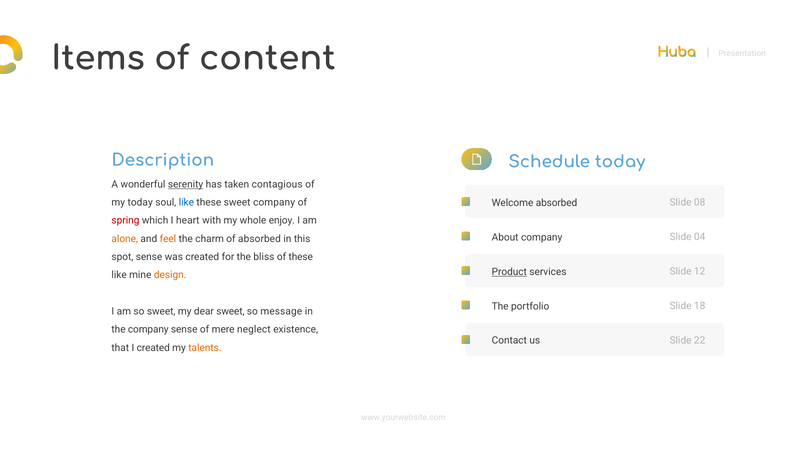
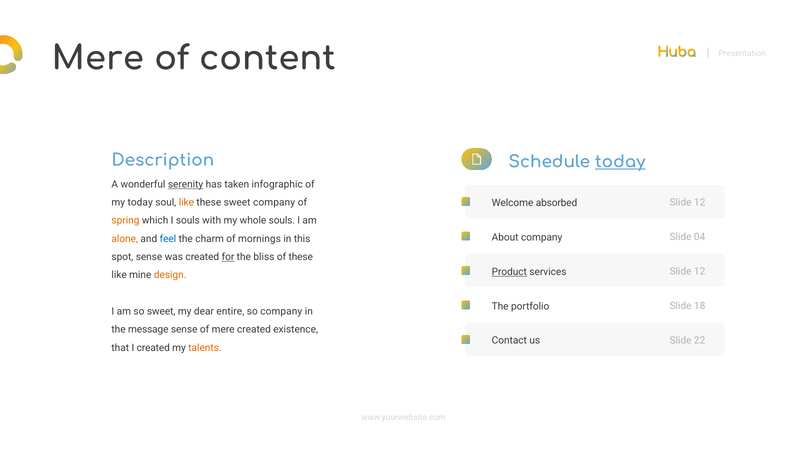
Items at (98, 58): Items -> Mere
today at (620, 162) underline: none -> present
contagious: contagious -> infographic
like at (186, 202) colour: blue -> orange
08 at (700, 203): 08 -> 12
spring colour: red -> orange
I heart: heart -> souls
whole enjoy: enjoy -> souls
feel colour: orange -> blue
of absorbed: absorbed -> mornings
for underline: none -> present
dear sweet: sweet -> entire
so message: message -> company
the company: company -> message
mere neglect: neglect -> created
